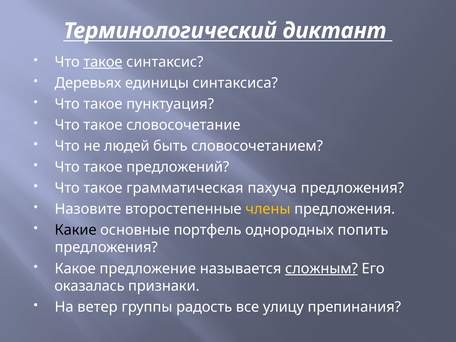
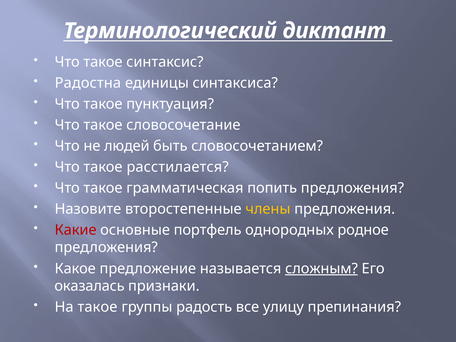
такое at (103, 62) underline: present -> none
Деревьях: Деревьях -> Радостна
предложений: предложений -> расстилается
пахуча: пахуча -> попить
Какие colour: black -> red
попить: попить -> родное
На ветер: ветер -> такое
